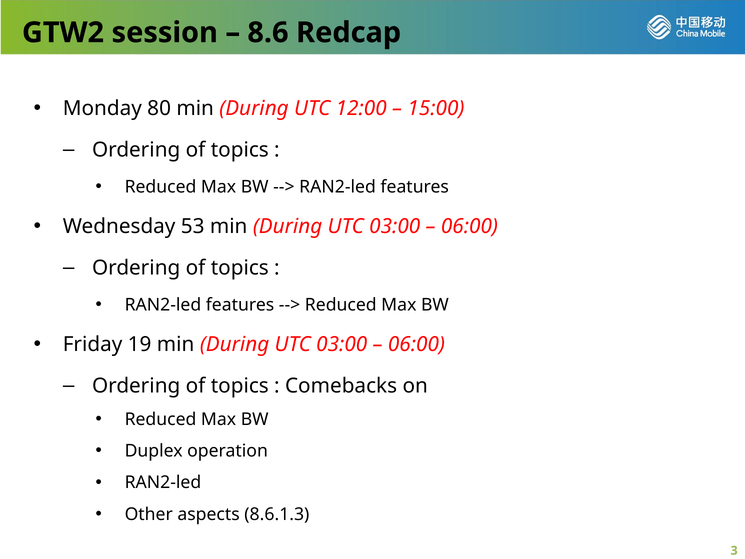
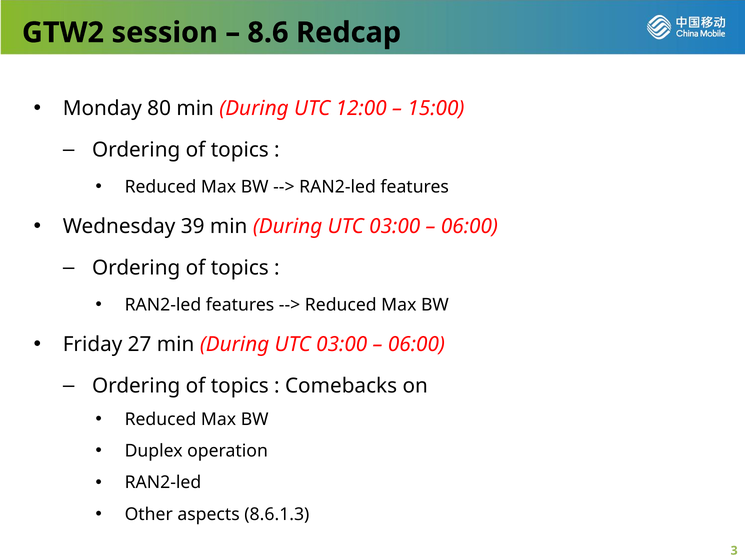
53: 53 -> 39
19: 19 -> 27
